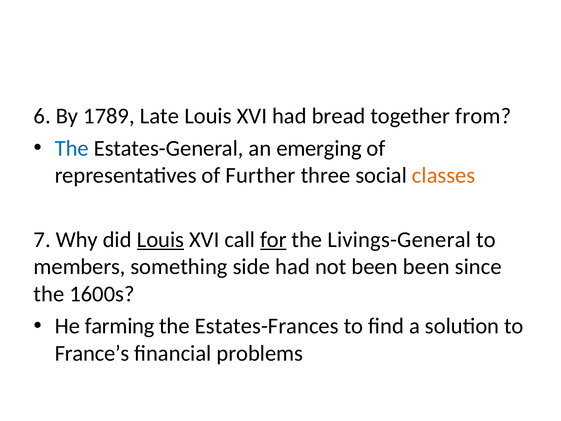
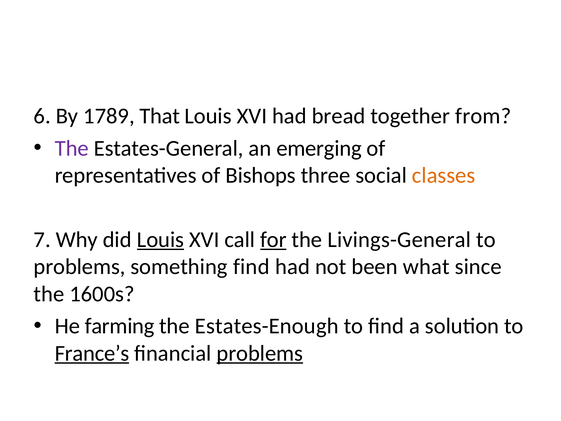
Late: Late -> That
The at (72, 148) colour: blue -> purple
Further: Further -> Bishops
members at (80, 267): members -> problems
something side: side -> find
been been: been -> what
Estates-Frances: Estates-Frances -> Estates-Enough
France’s underline: none -> present
problems at (260, 353) underline: none -> present
